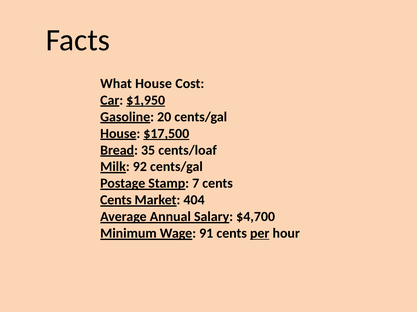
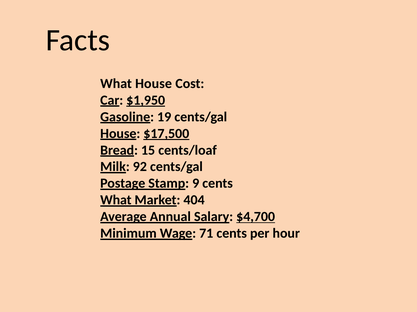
20: 20 -> 19
35: 35 -> 15
7: 7 -> 9
Cents at (116, 201): Cents -> What
$4,700 underline: none -> present
91: 91 -> 71
per underline: present -> none
